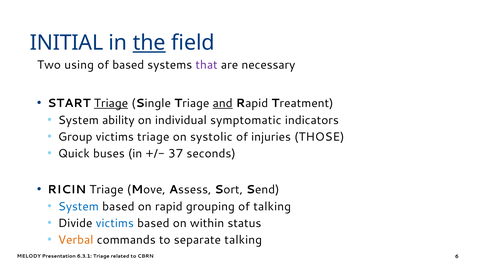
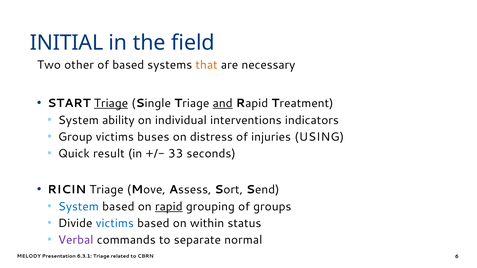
the underline: present -> none
using: using -> other
that colour: purple -> orange
symptomatic: symptomatic -> interventions
victims triage: triage -> buses
systolic: systolic -> distress
THOSE: THOSE -> USING
buses: buses -> result
37: 37 -> 33
rapid at (169, 207) underline: none -> present
of talking: talking -> groups
Verbal colour: orange -> purple
separate talking: talking -> normal
